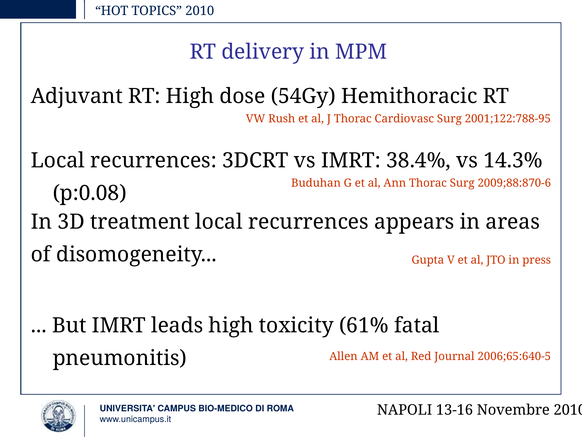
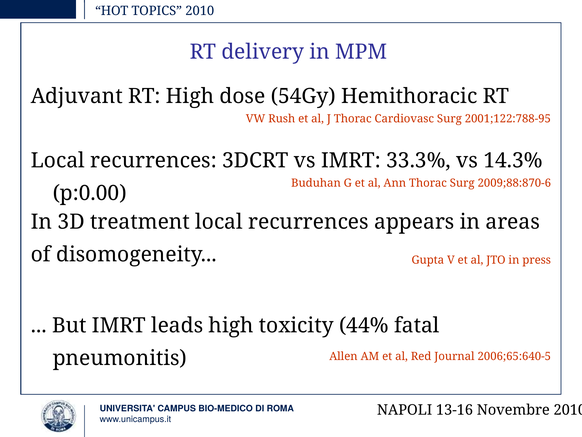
38.4%: 38.4% -> 33.3%
p:0.08: p:0.08 -> p:0.00
61%: 61% -> 44%
